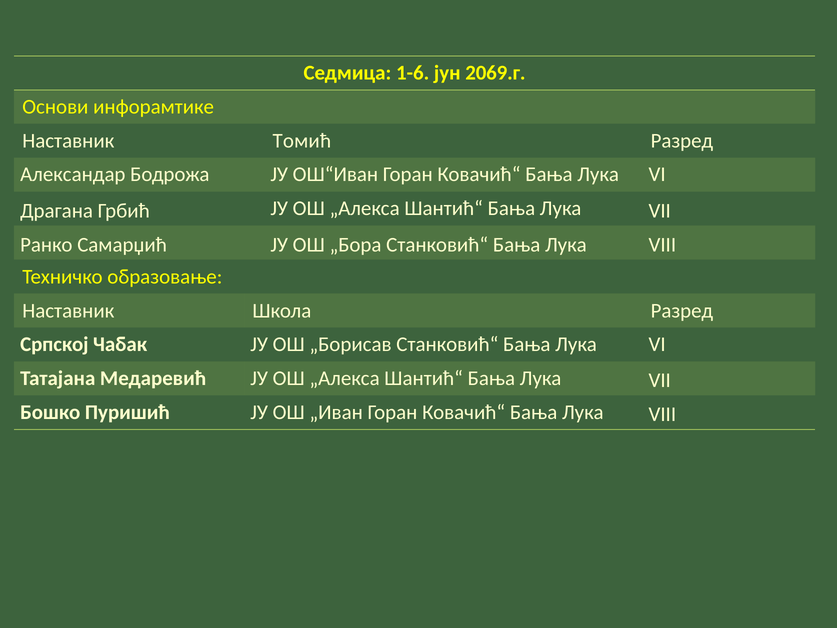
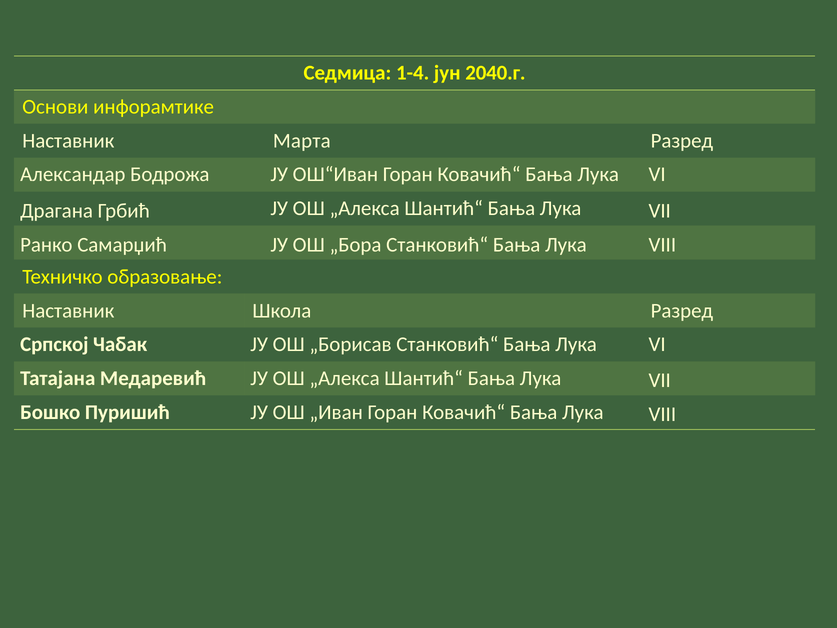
1-6: 1-6 -> 1-4
2069.г: 2069.г -> 2040.г
Томић: Томић -> Марта
